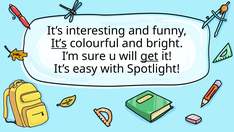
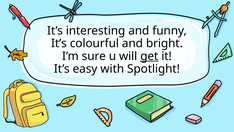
It’s at (59, 43) underline: present -> none
